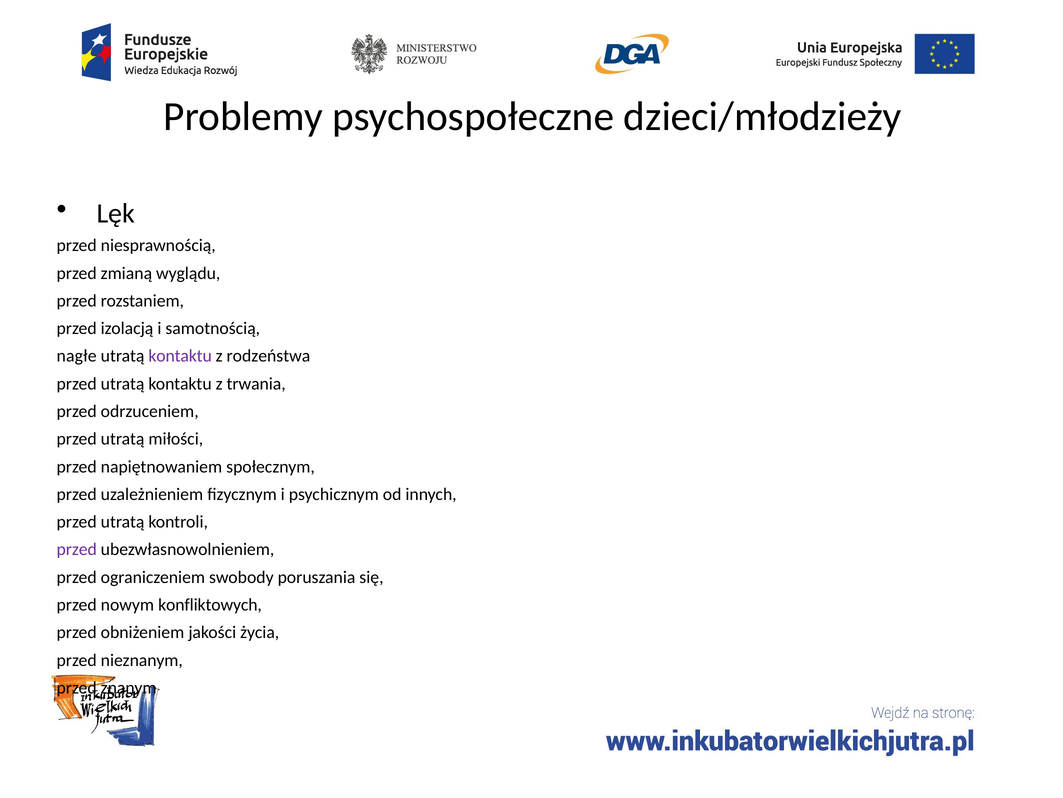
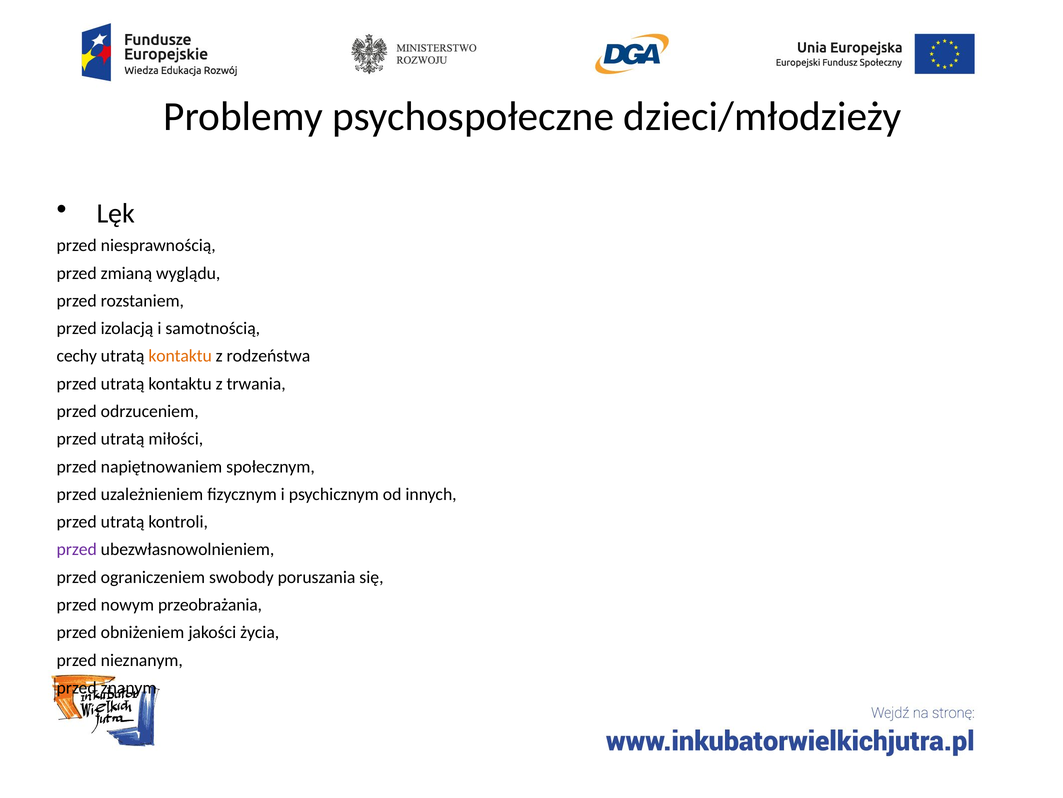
nagłe: nagłe -> cechy
kontaktu at (180, 356) colour: purple -> orange
konfliktowych: konfliktowych -> przeobrażania
